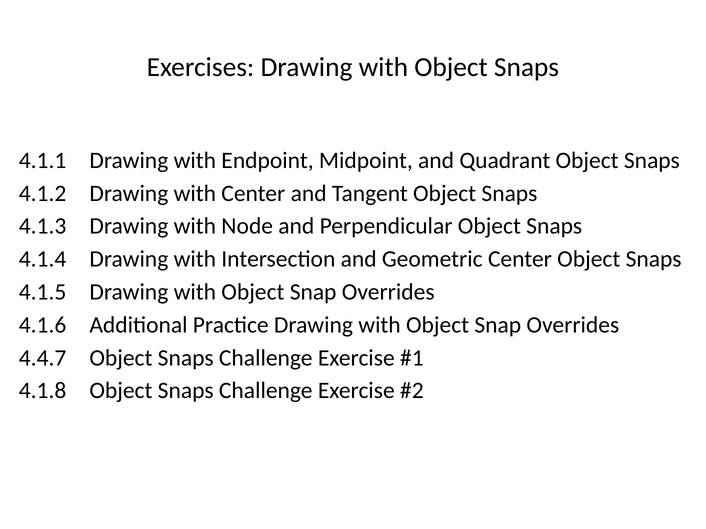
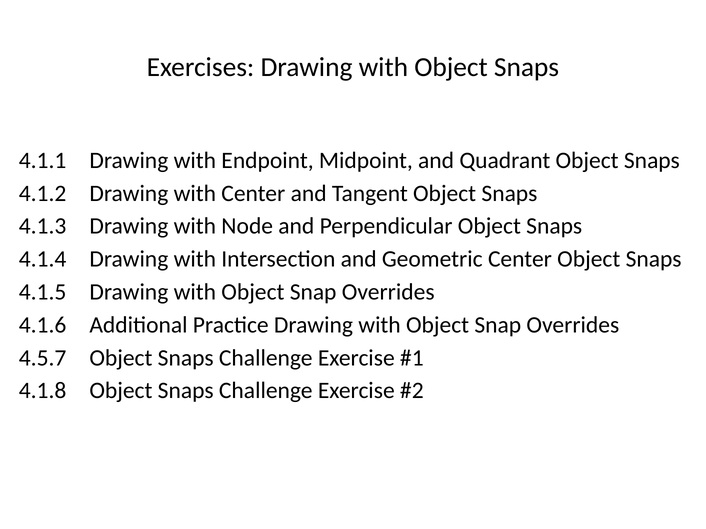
4.4.7: 4.4.7 -> 4.5.7
